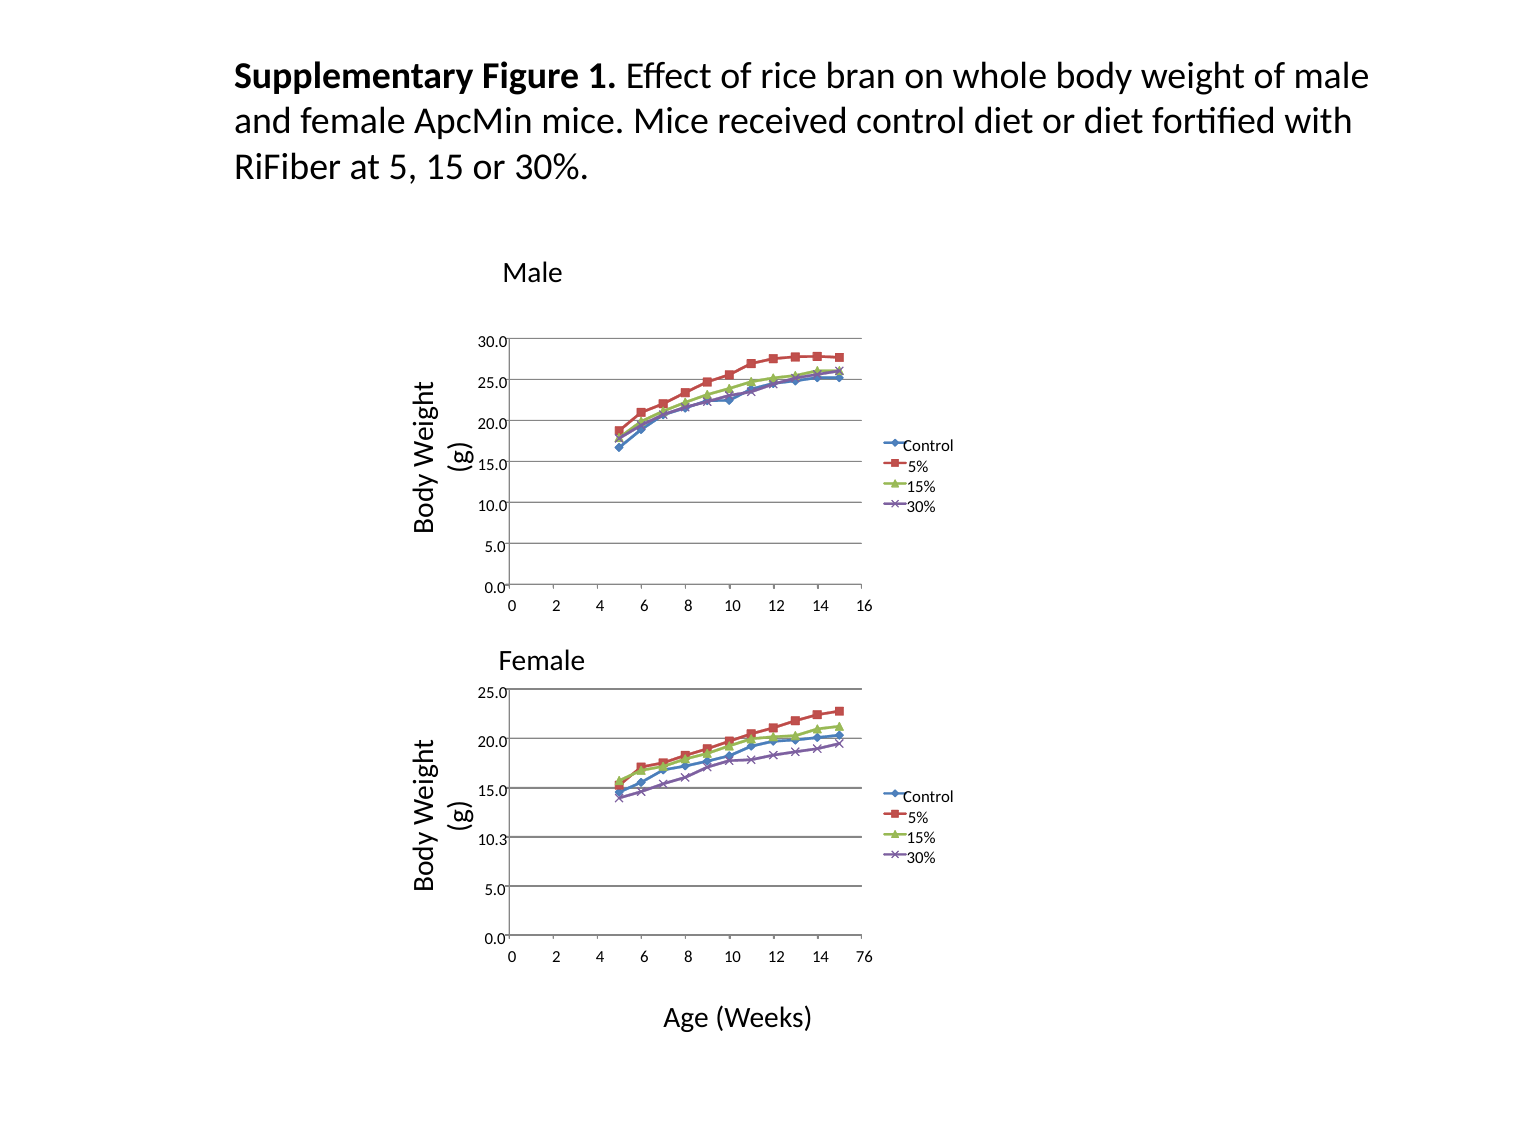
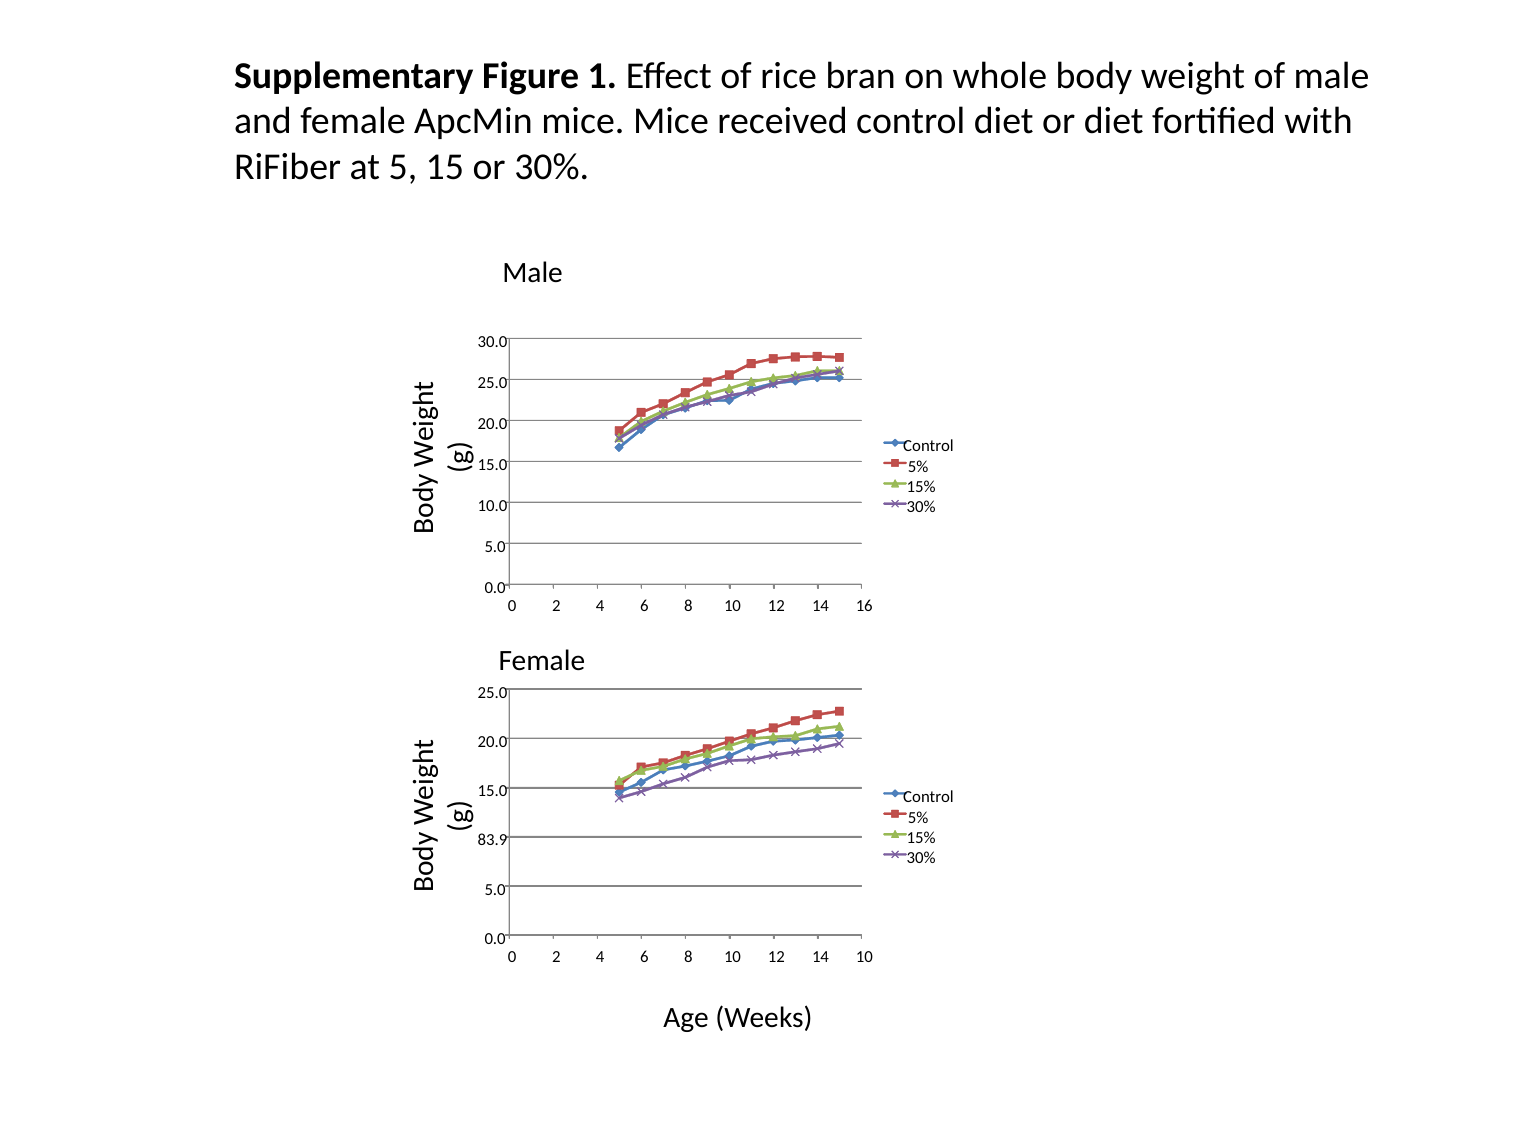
10.3: 10.3 -> 83.9
14 76: 76 -> 10
